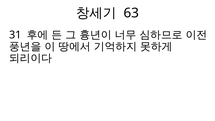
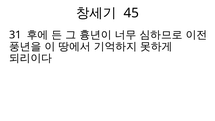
63: 63 -> 45
